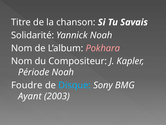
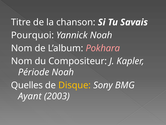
Solidarité: Solidarité -> Pourquoi
Foudre: Foudre -> Quelles
Disque colour: light blue -> yellow
